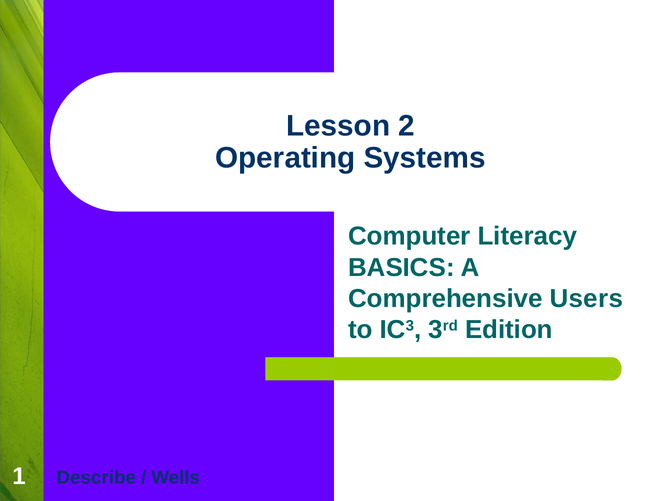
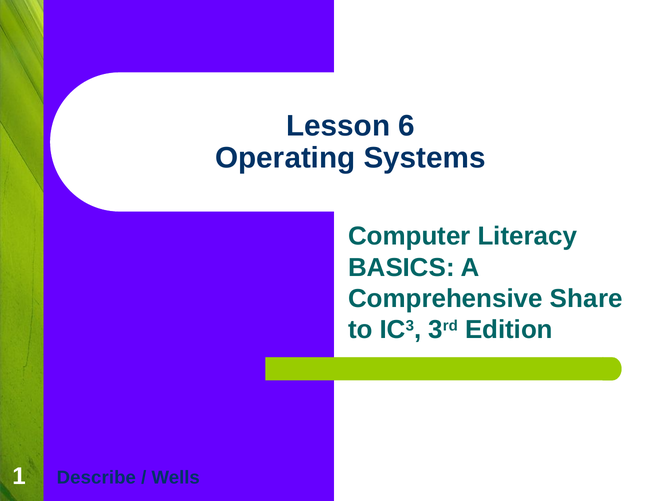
2: 2 -> 6
Users: Users -> Share
